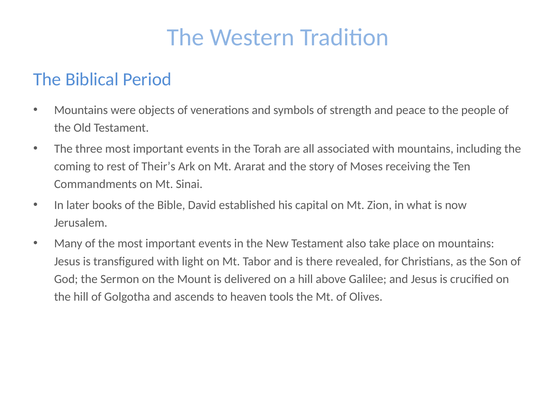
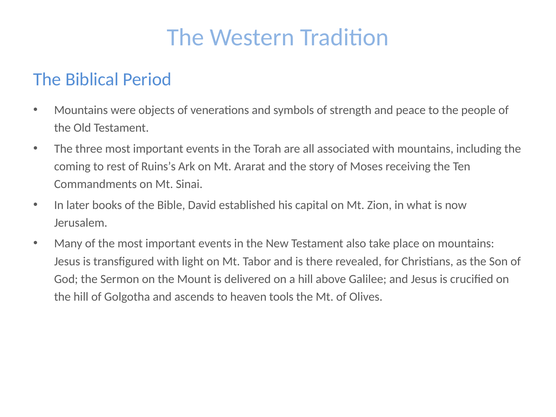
Their’s: Their’s -> Ruins’s
